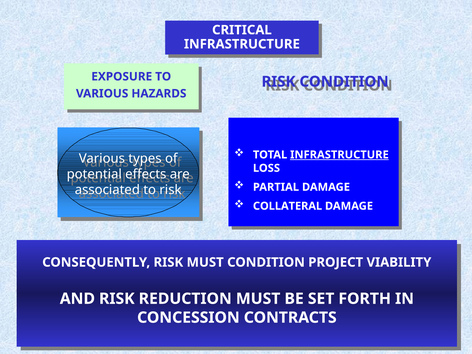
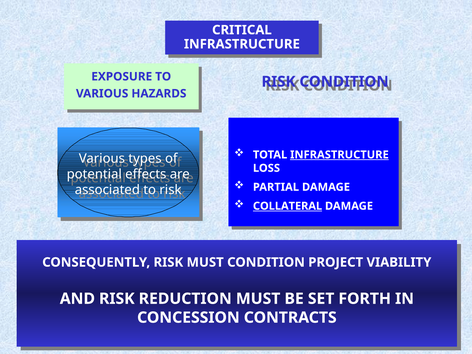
COLLATERAL underline: none -> present
